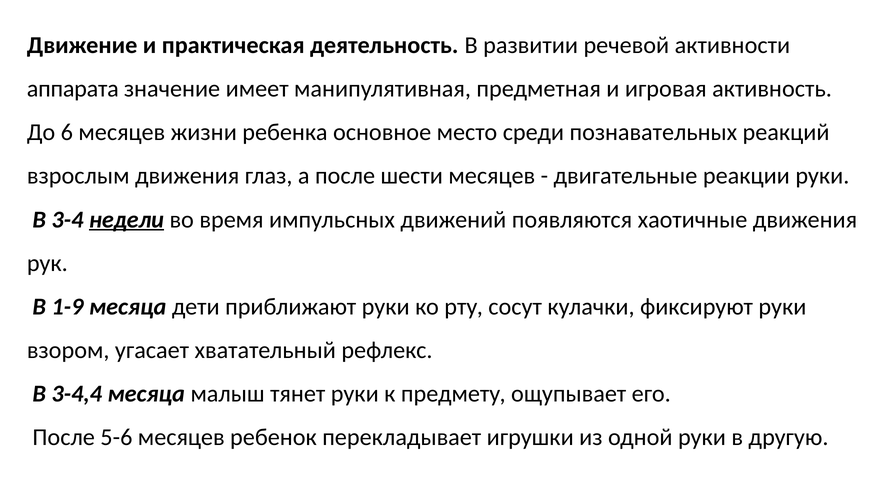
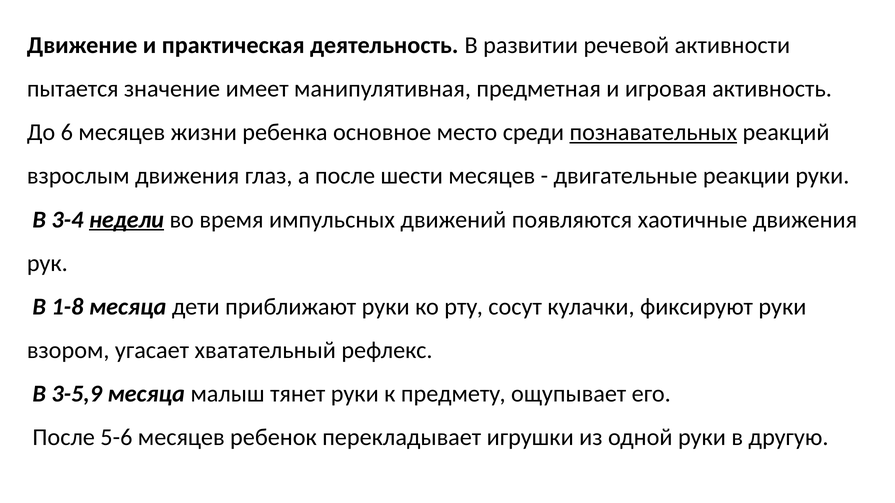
аппарата: аппарата -> пытается
познавательных underline: none -> present
1-9: 1-9 -> 1-8
3-4,4: 3-4,4 -> 3-5,9
